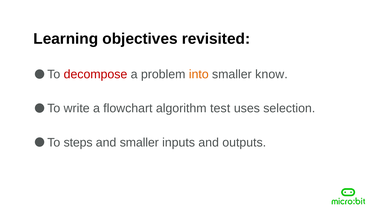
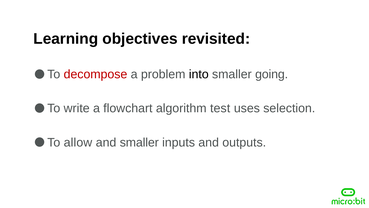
into colour: orange -> black
know: know -> going
steps: steps -> allow
